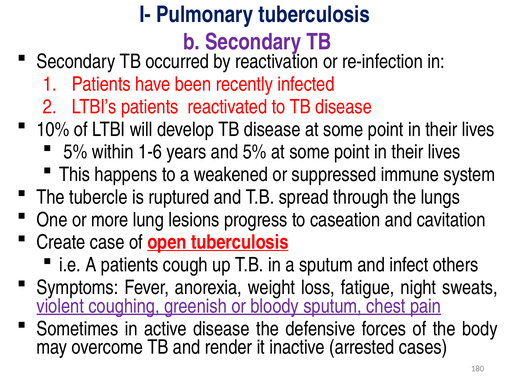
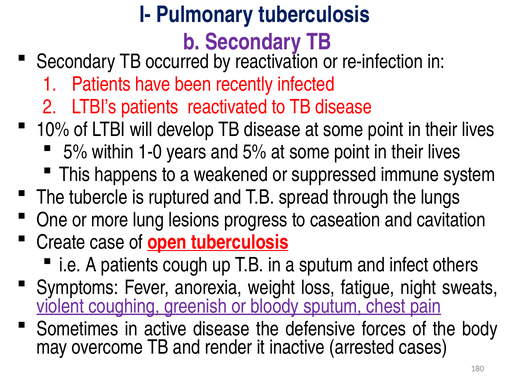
1-6: 1-6 -> 1-0
